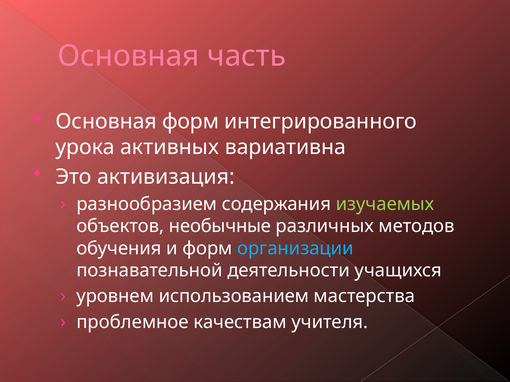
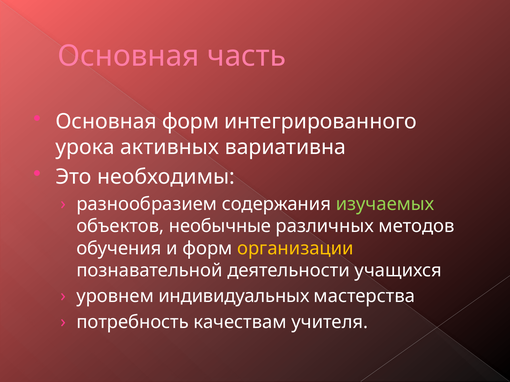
активизация: активизация -> необходимы
организации colour: light blue -> yellow
использованием: использованием -> индивидуальных
проблемное: проблемное -> потребность
